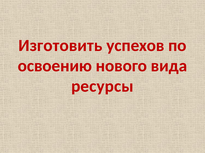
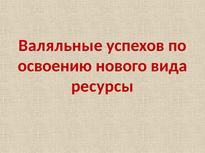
Изготовить: Изготовить -> Валяльные
